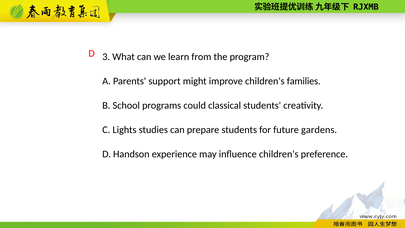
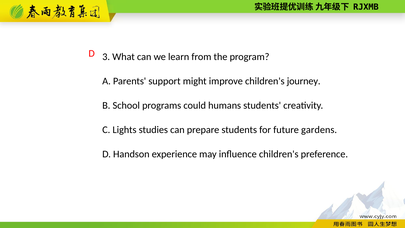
families: families -> journey
classical: classical -> humans
